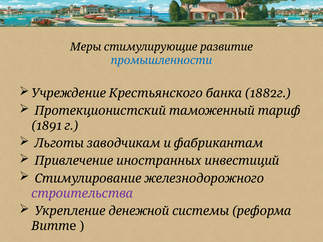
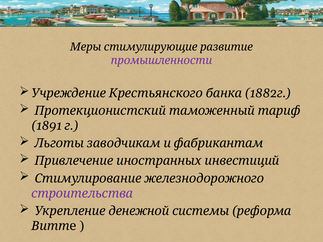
промышленности colour: blue -> purple
